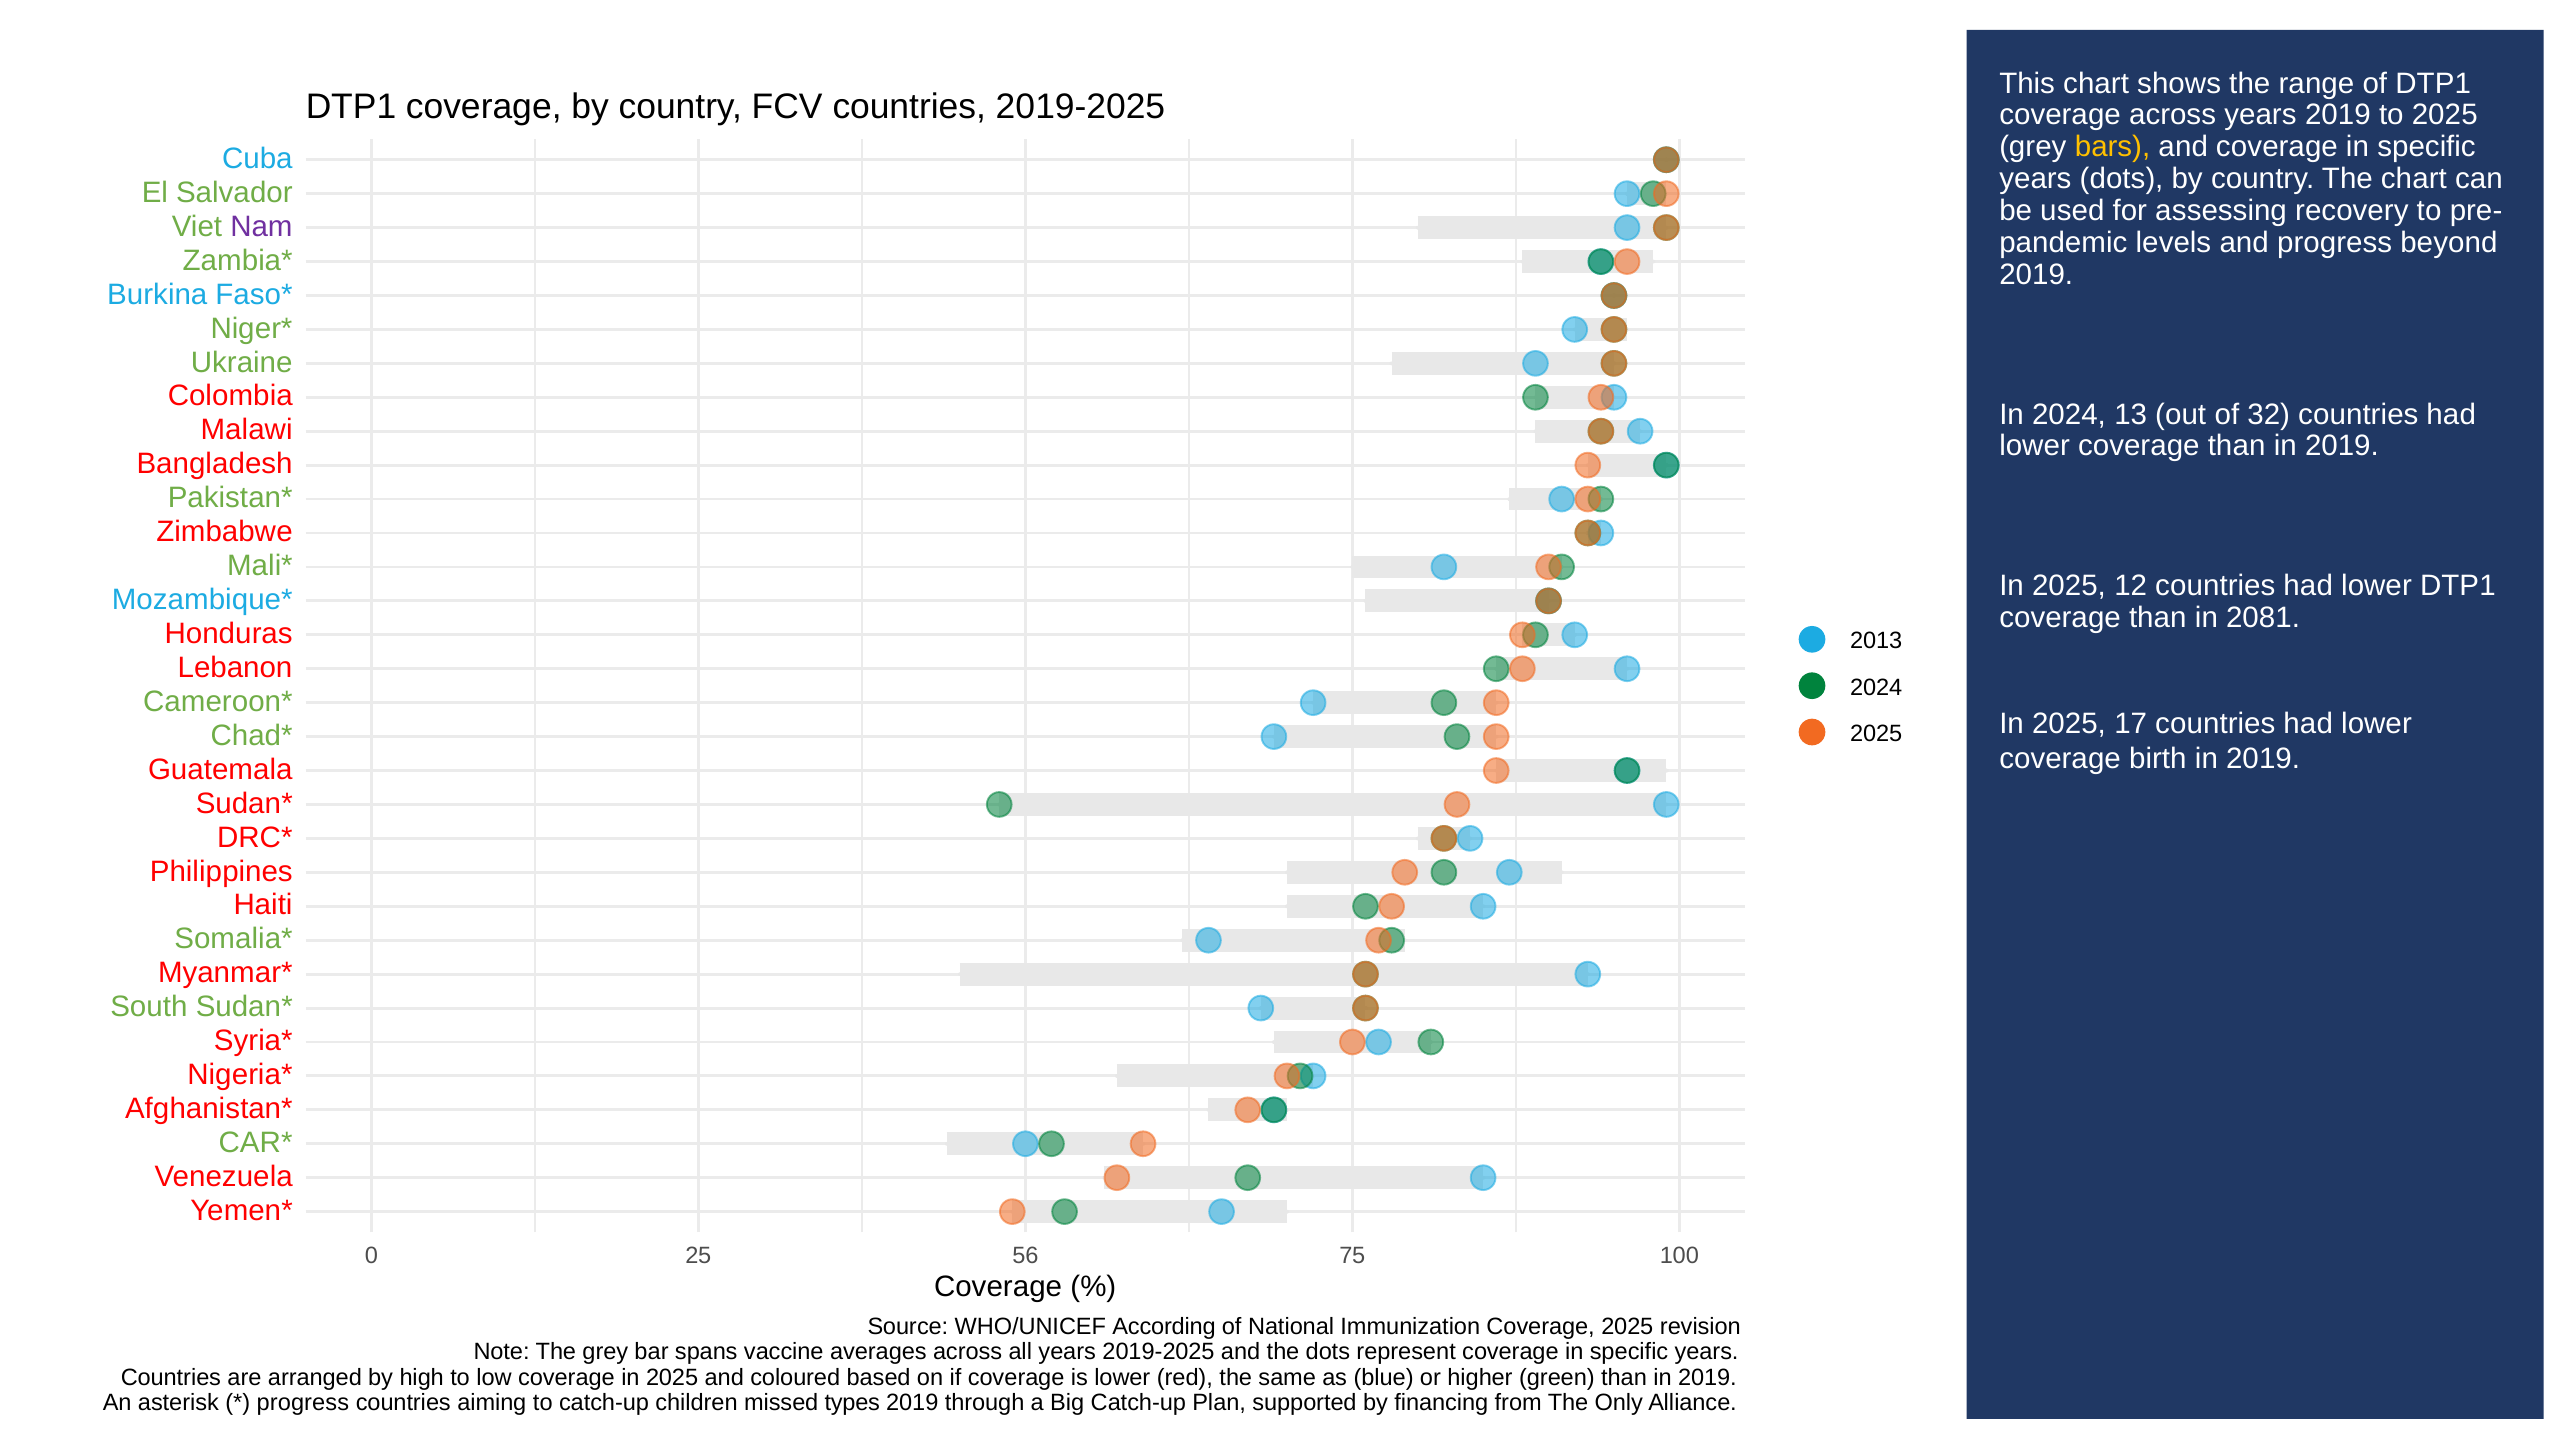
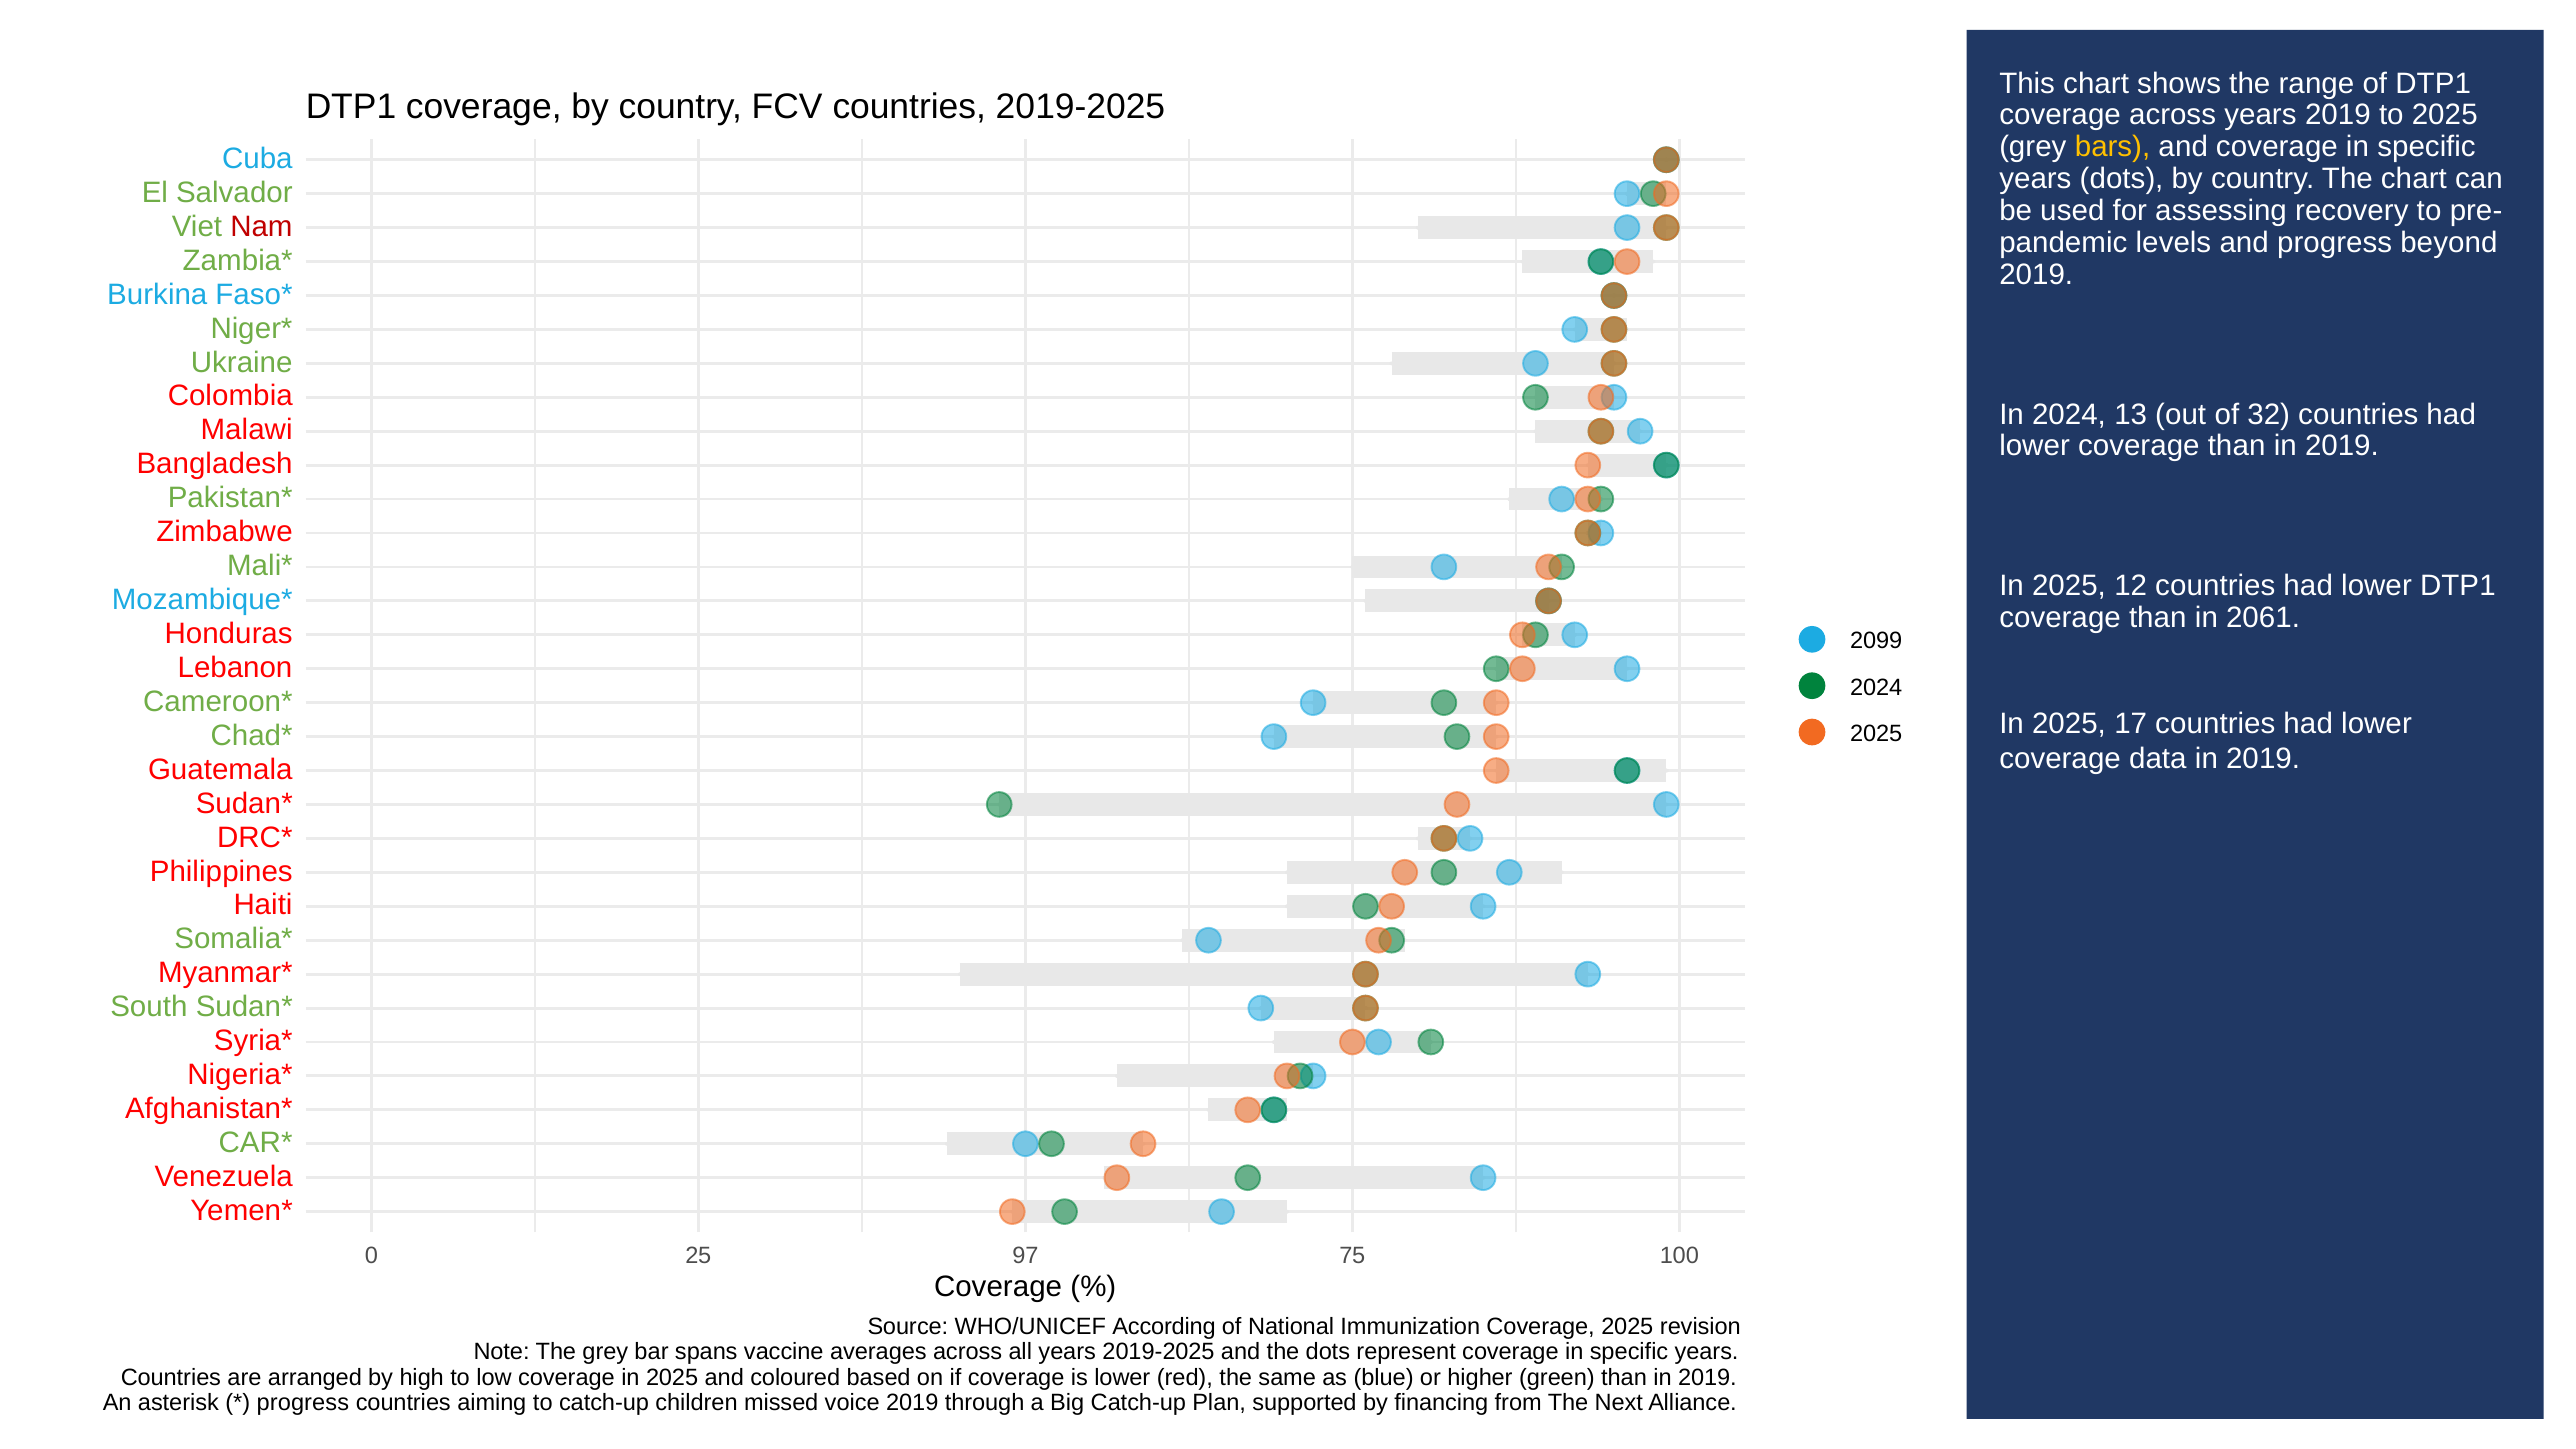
Nam colour: purple -> red
2081: 2081 -> 2061
2013: 2013 -> 2099
birth: birth -> data
56: 56 -> 97
types: types -> voice
Only: Only -> Next
